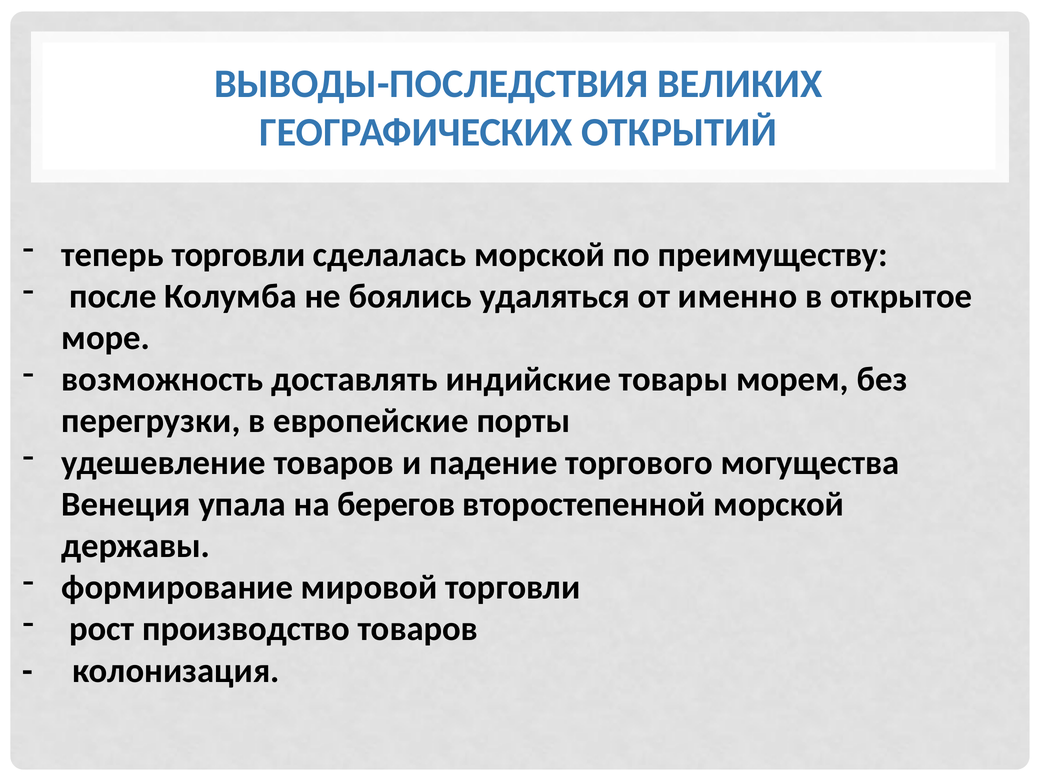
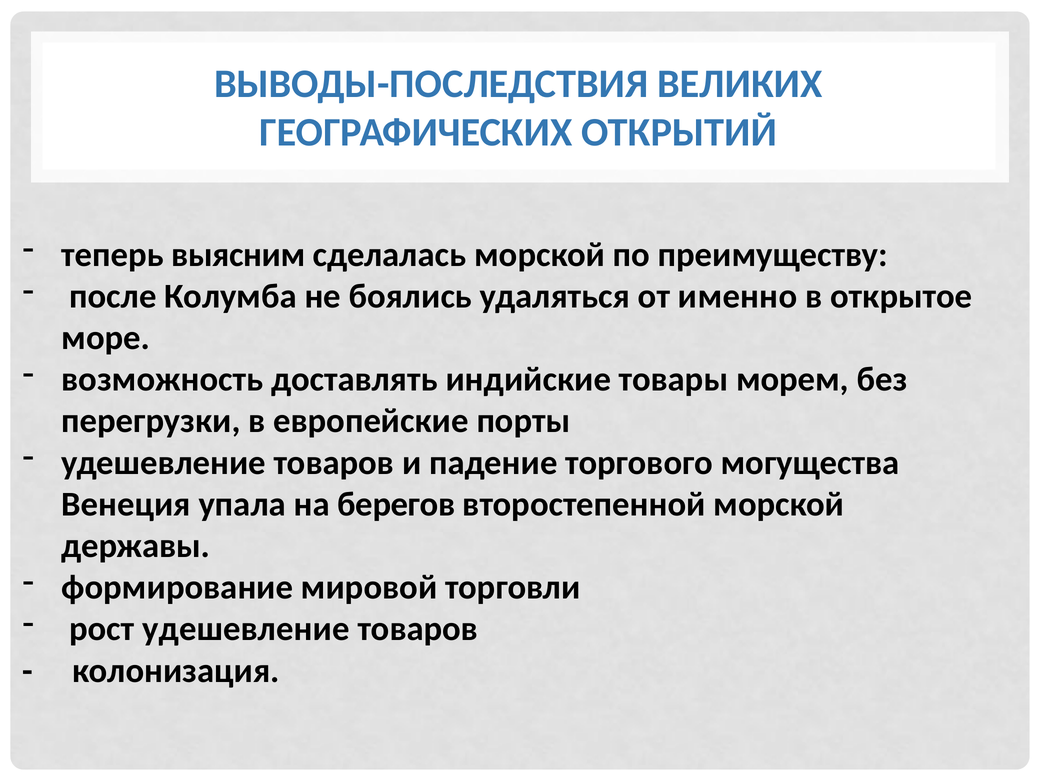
теперь торговли: торговли -> выясним
рост производство: производство -> удешевление
